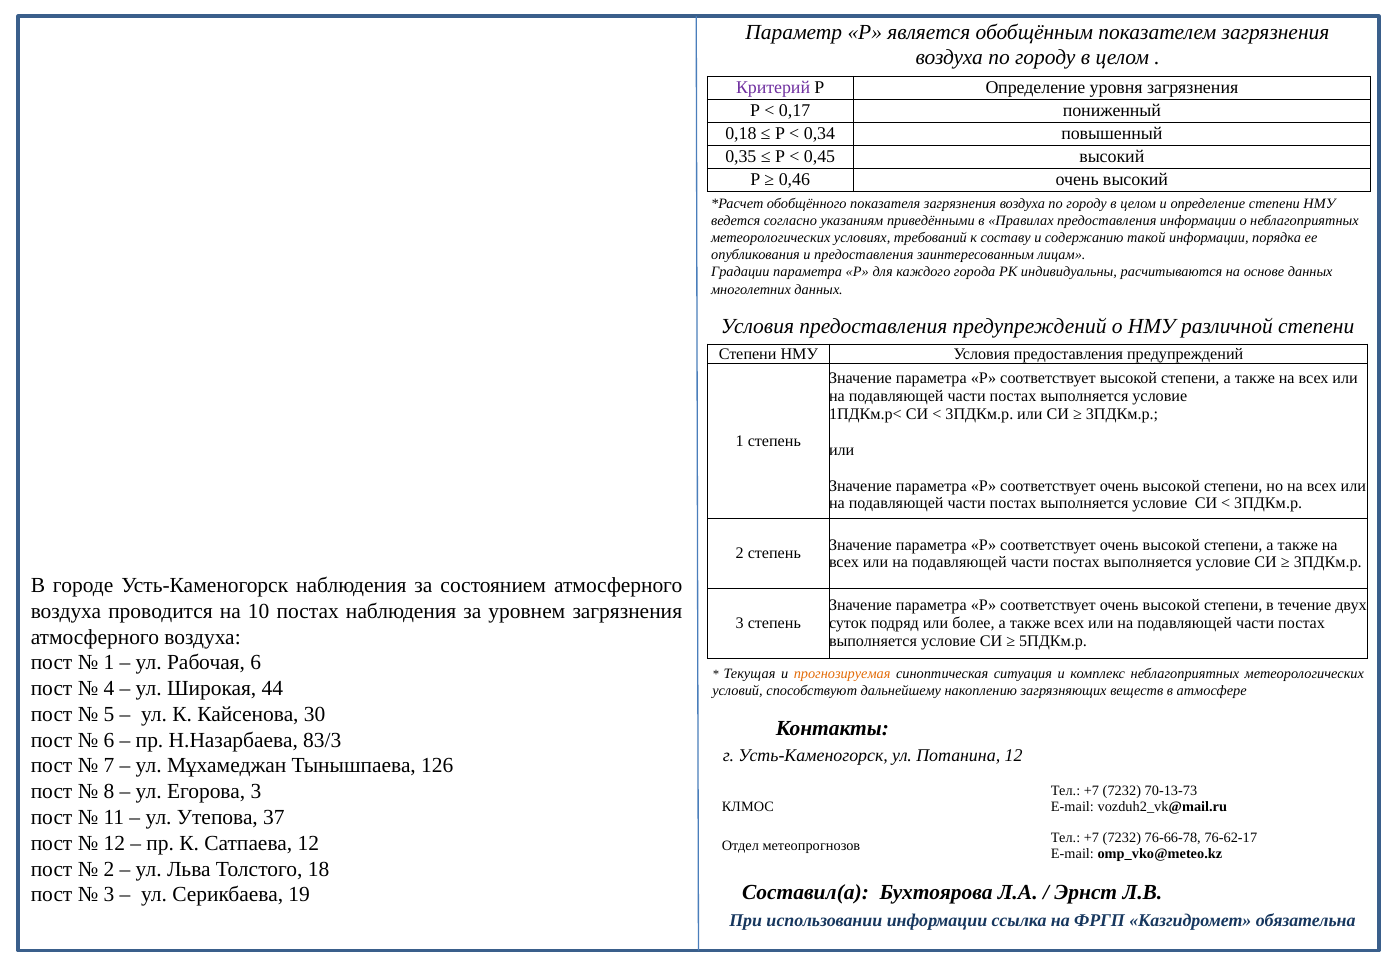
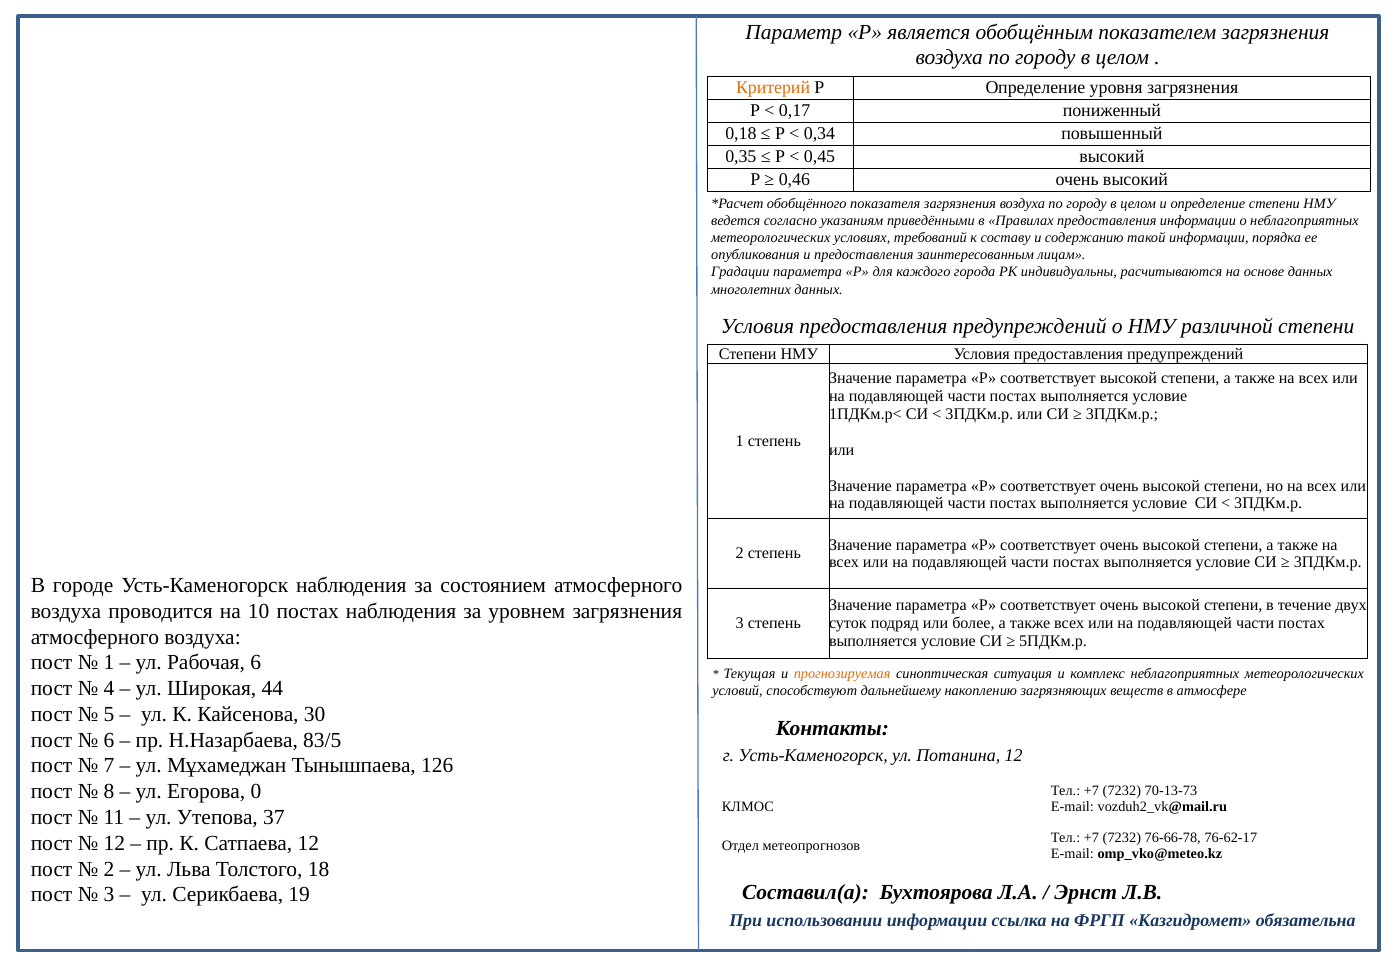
Критерий colour: purple -> orange
83/3: 83/3 -> 83/5
Егорова 3: 3 -> 0
